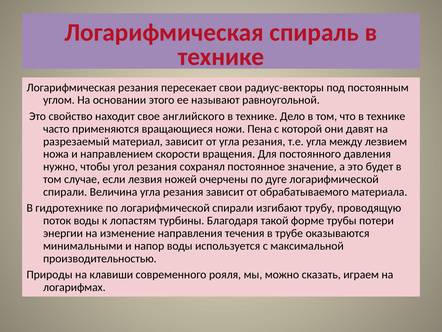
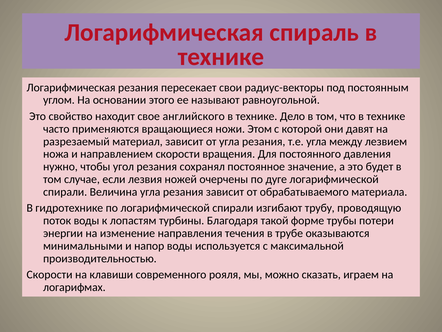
Пена: Пена -> Этом
Природы at (50, 274): Природы -> Скорости
